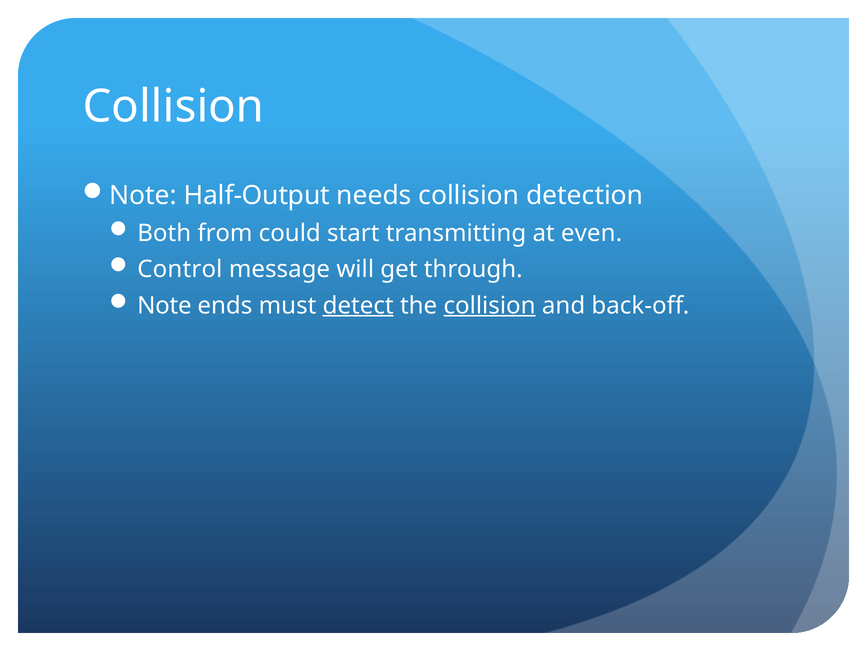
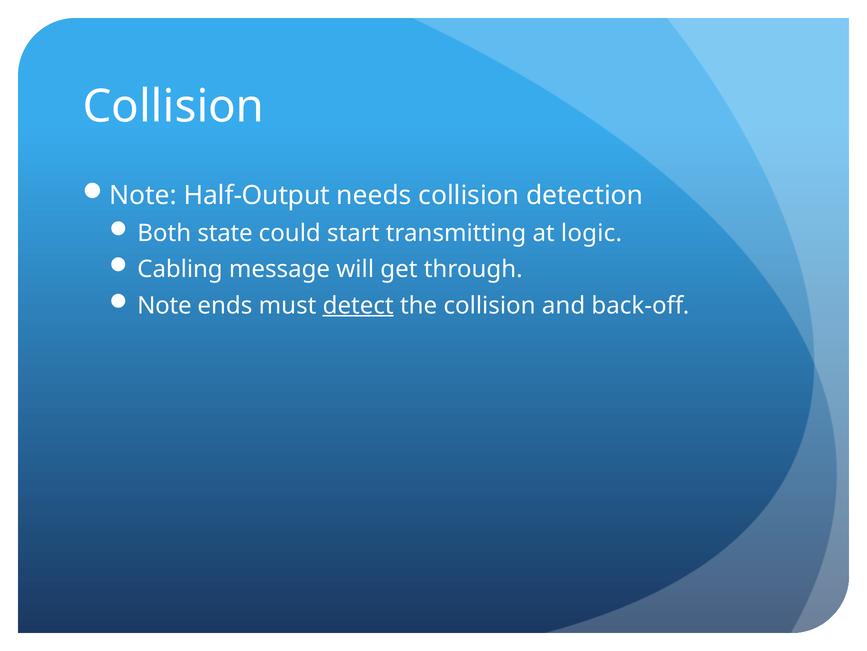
from: from -> state
even: even -> logic
Control: Control -> Cabling
collision at (490, 305) underline: present -> none
